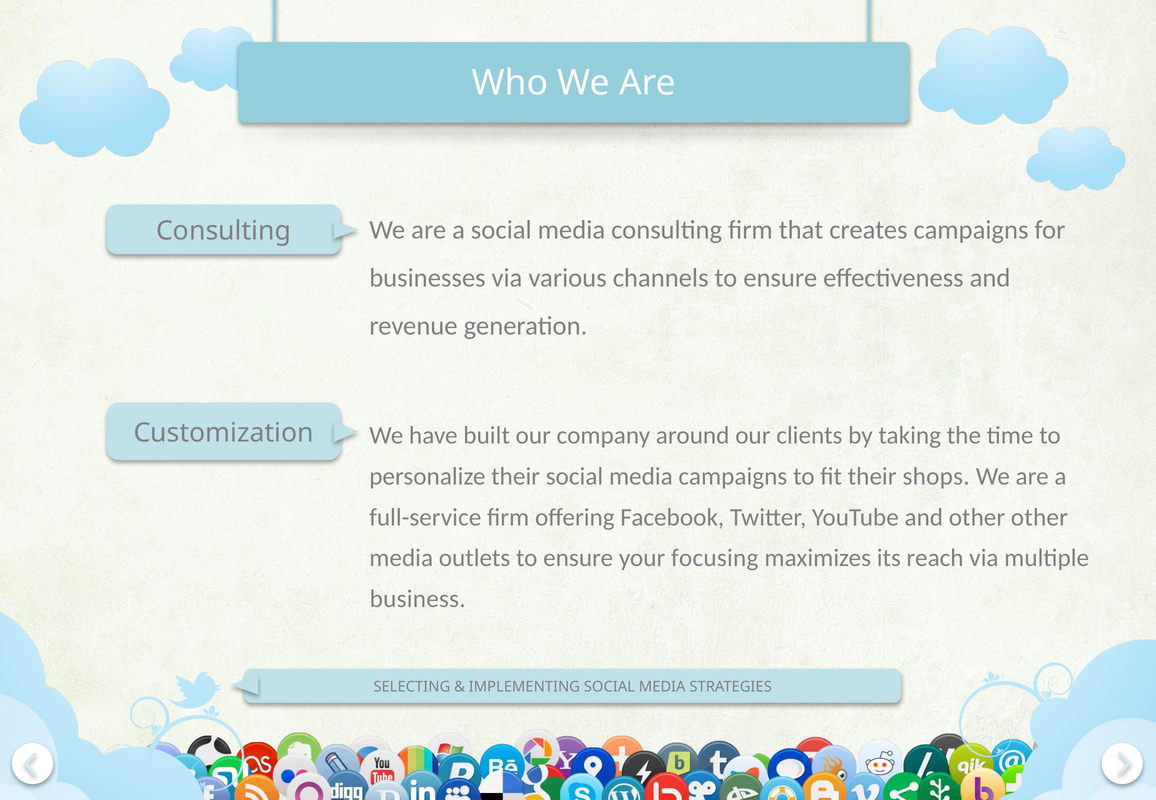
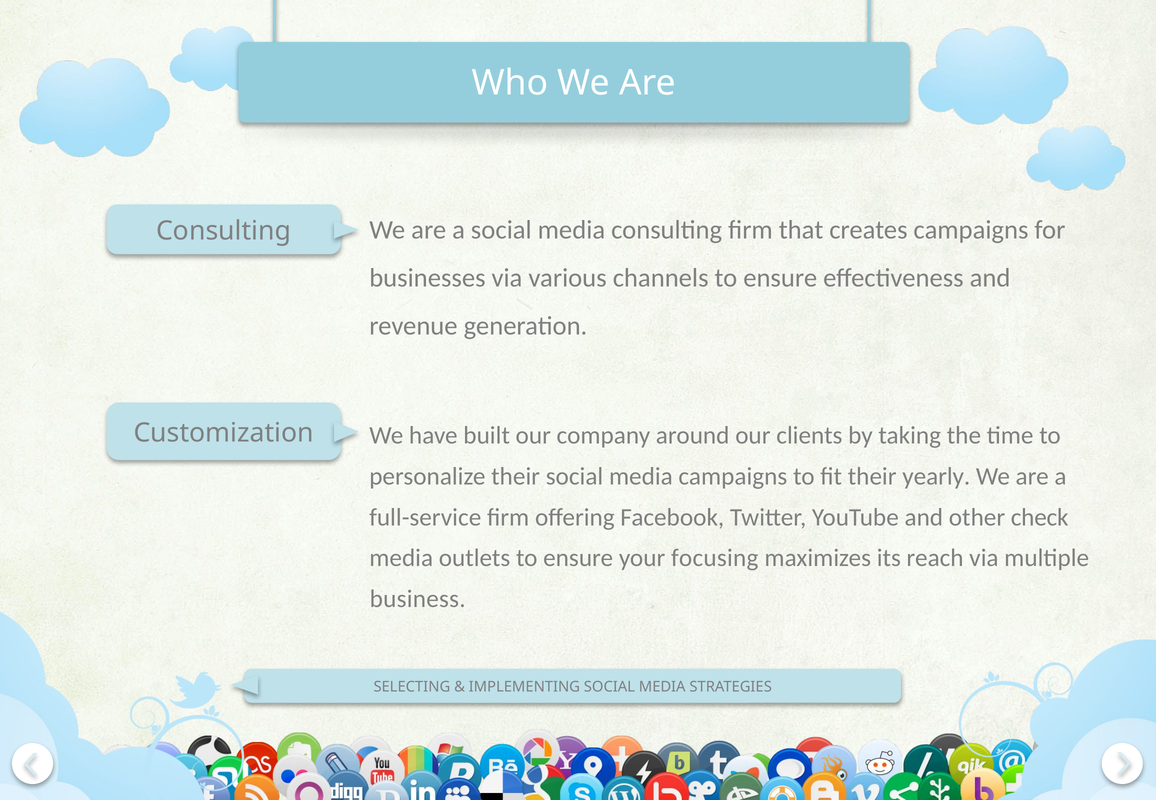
shops: shops -> yearly
other other: other -> check
